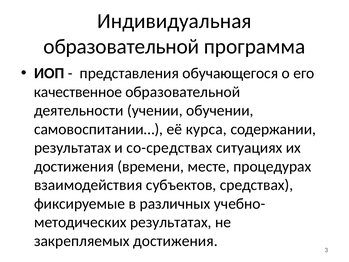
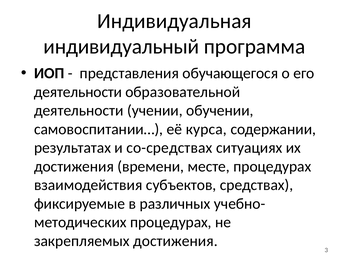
образовательной at (121, 47): образовательной -> индивидуальный
качественное at (78, 92): качественное -> деятельности
результатах at (171, 222): результатах -> процедурах
